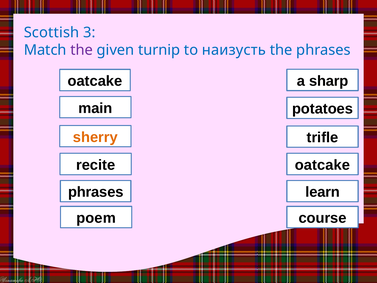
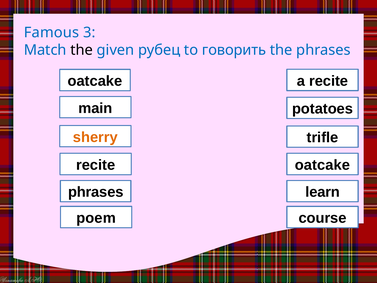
Scottish: Scottish -> Famous
the at (82, 50) colour: purple -> black
turnip: turnip -> рубец
наизусть: наизусть -> говорить
a sharp: sharp -> recite
